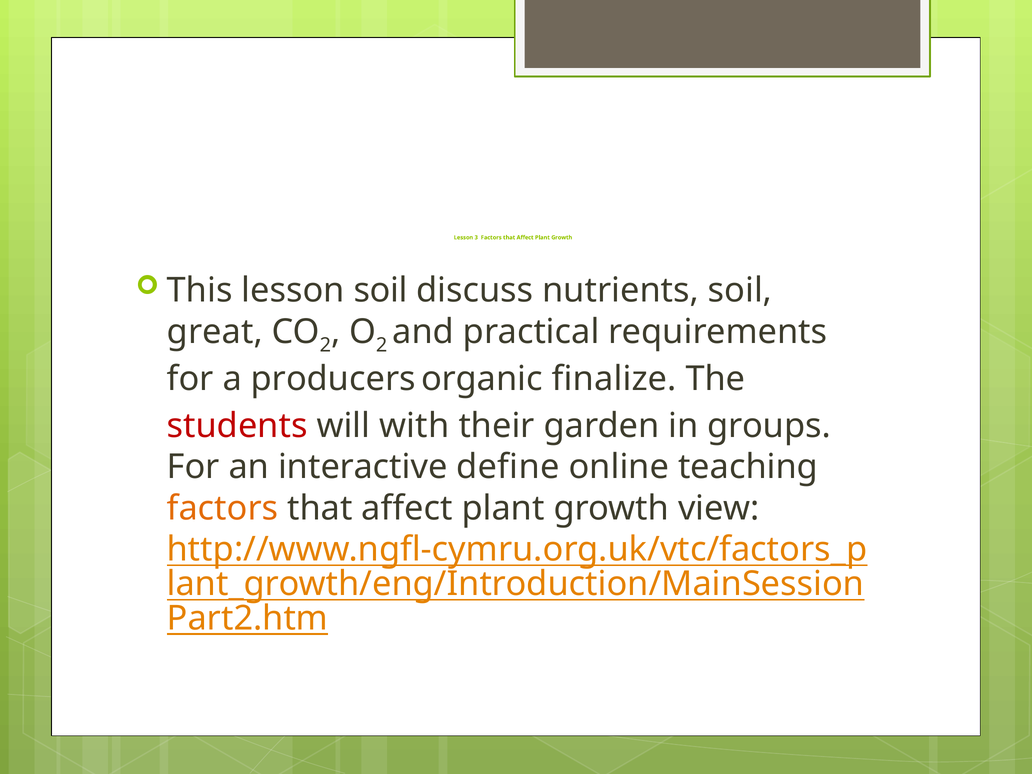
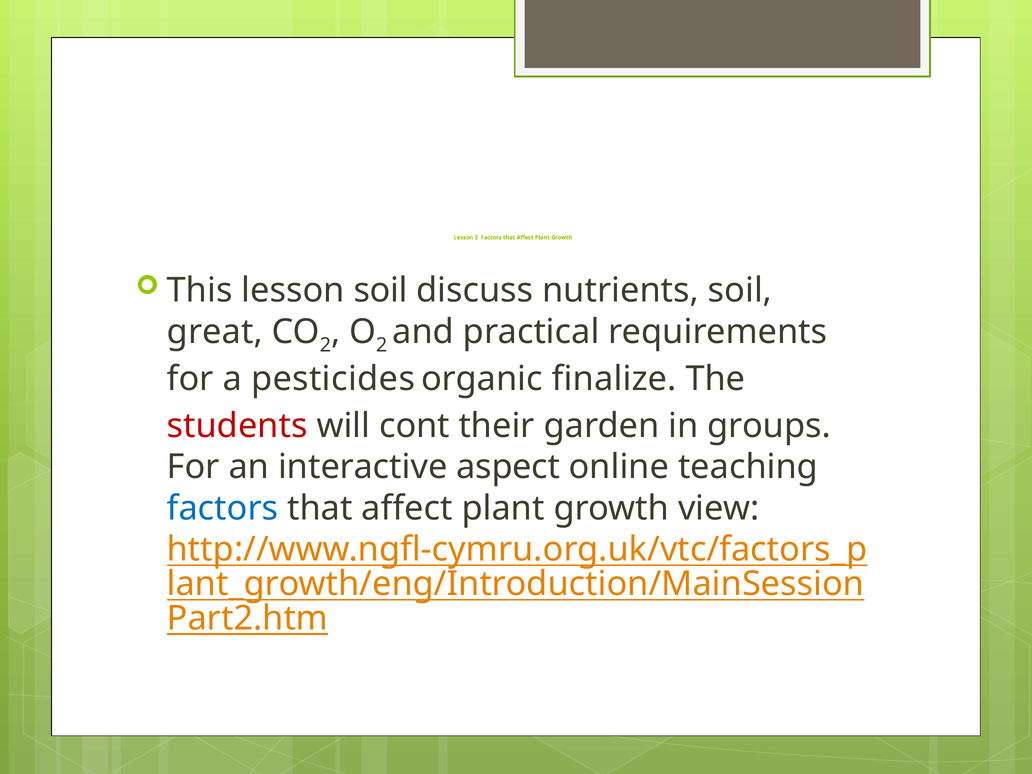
producers: producers -> pesticides
with: with -> cont
define: define -> aspect
factors at (223, 508) colour: orange -> blue
